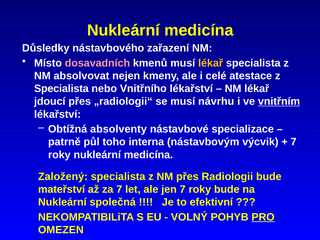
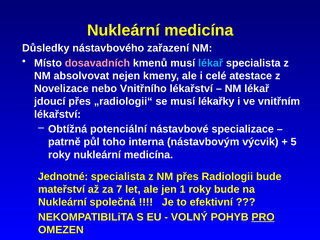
lékař at (211, 63) colour: yellow -> light blue
Specialista at (61, 89): Specialista -> Novelizace
návrhu: návrhu -> lékařky
vnitřním underline: present -> none
absolventy: absolventy -> potenciální
7 at (294, 142): 7 -> 5
Založený: Založený -> Jednotné
jen 7: 7 -> 1
